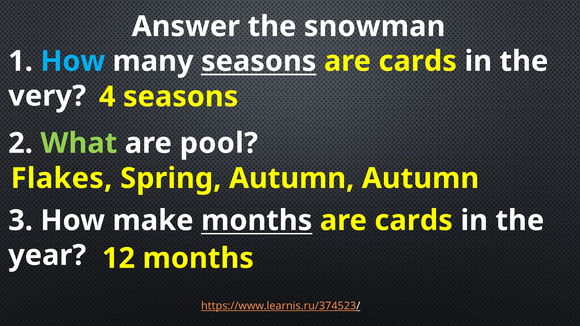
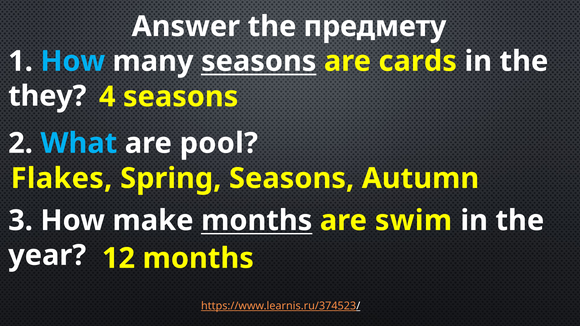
snowman: snowman -> предмету
very: very -> they
What colour: light green -> light blue
Spring Autumn: Autumn -> Seasons
months are cards: cards -> swim
